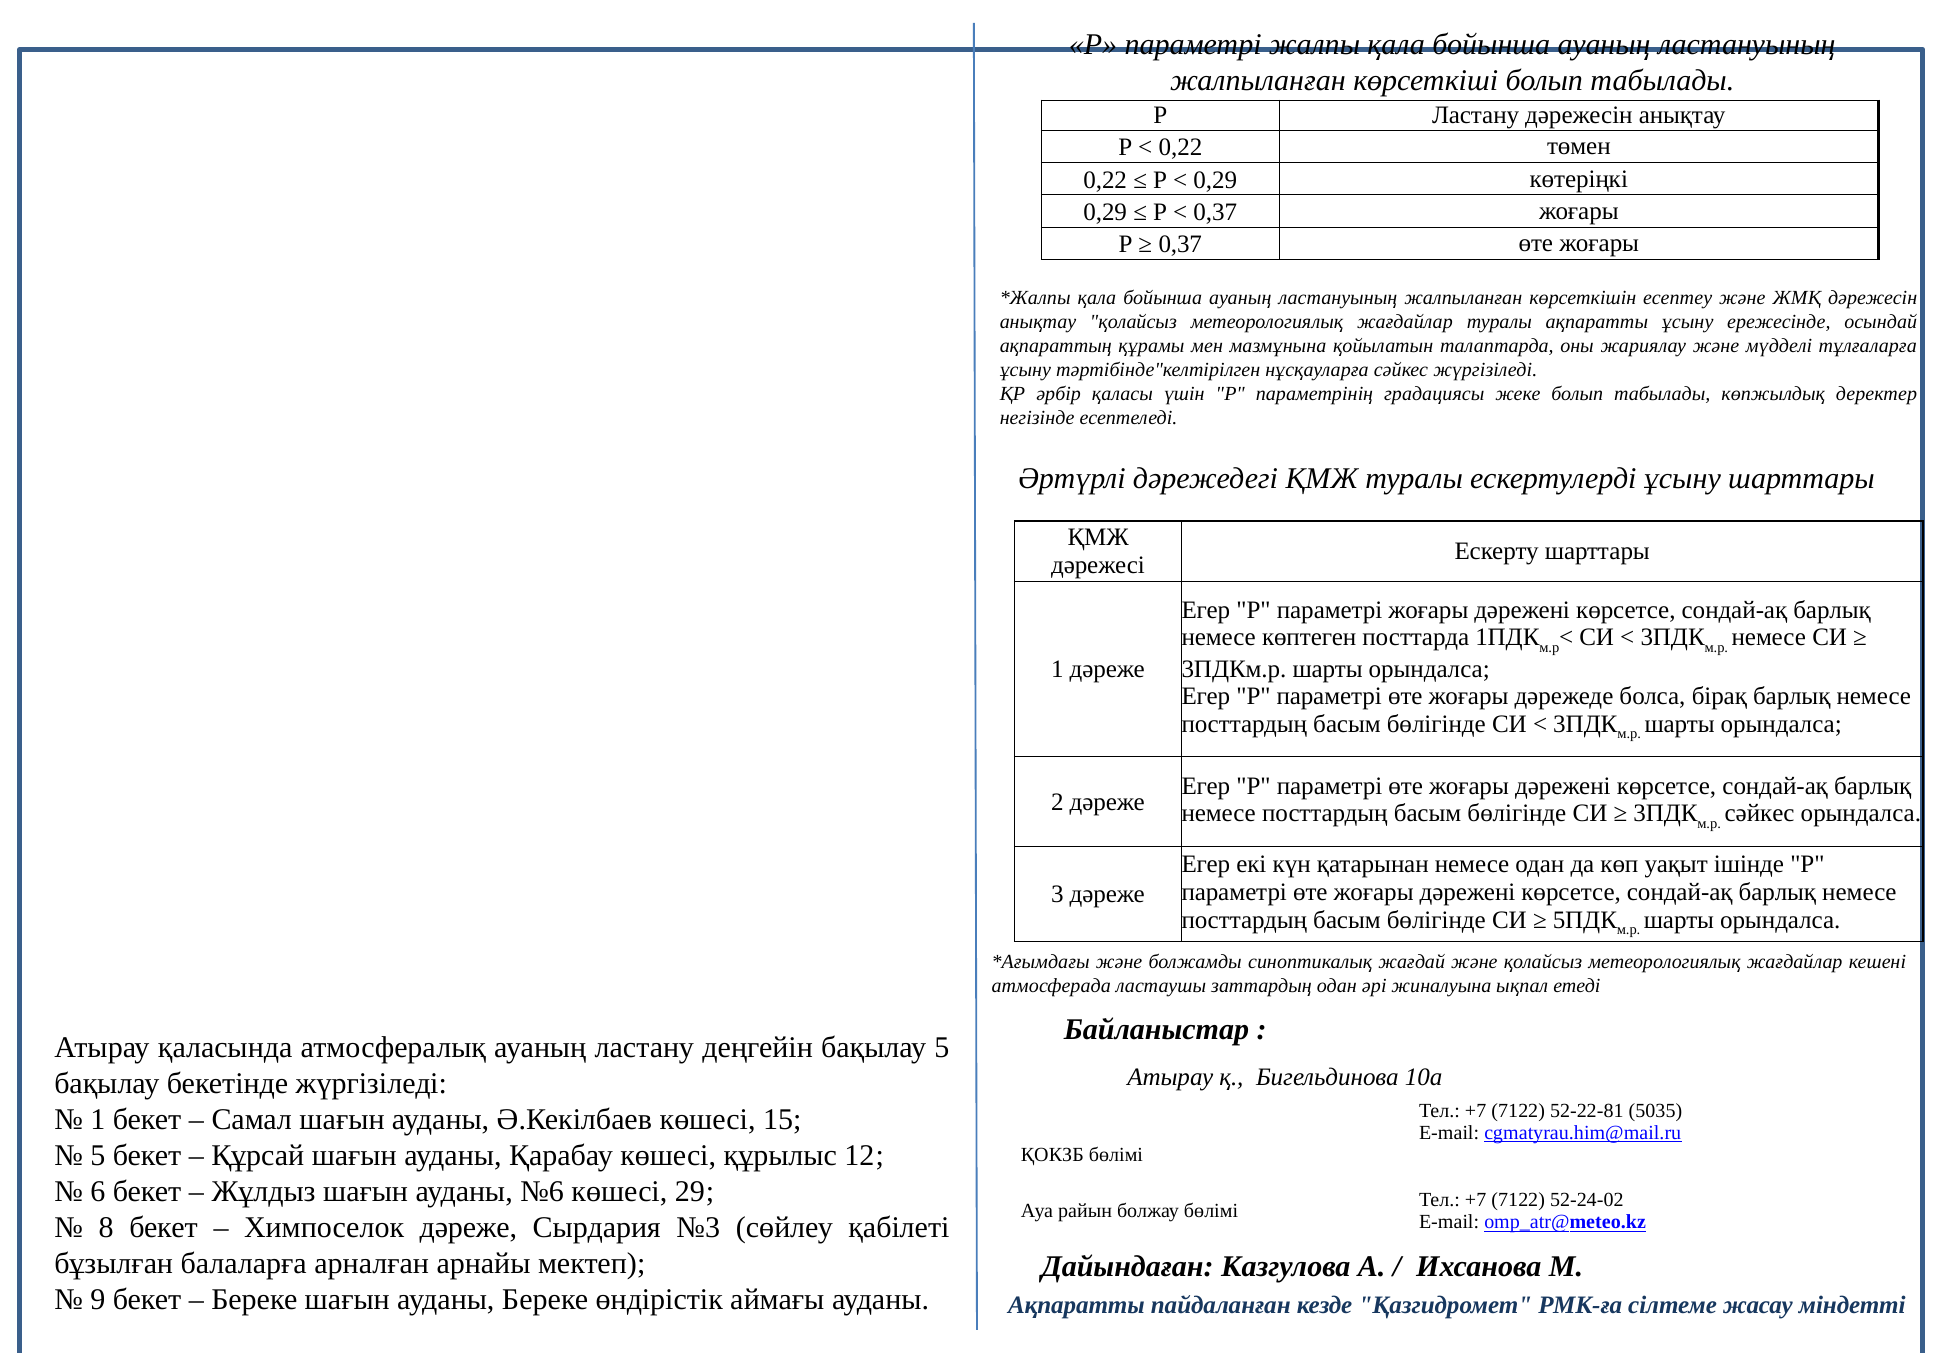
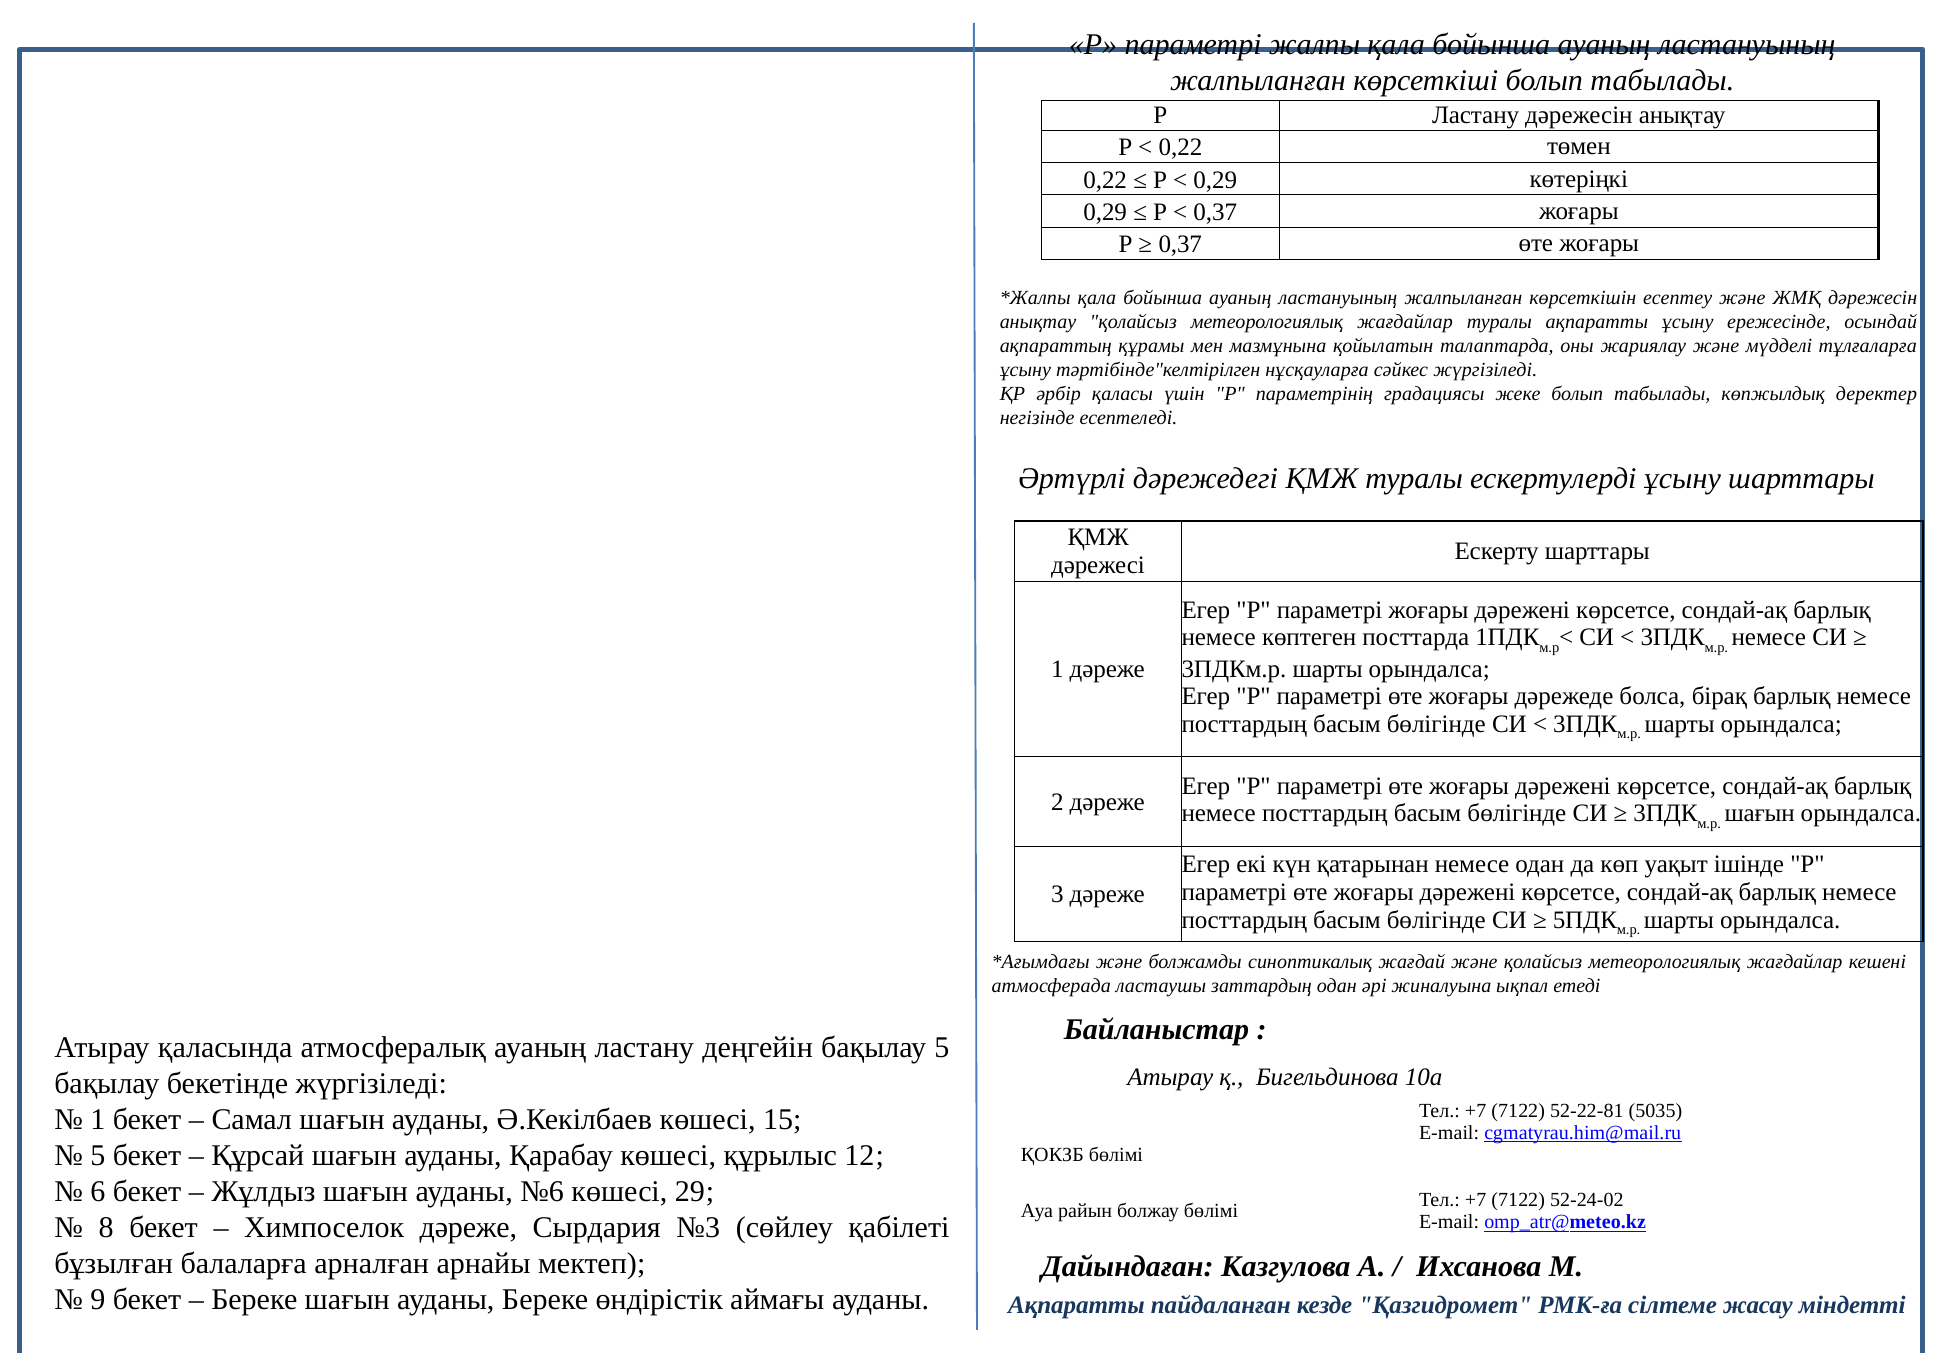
сәйкес at (1760, 813): сәйкес -> шағын
